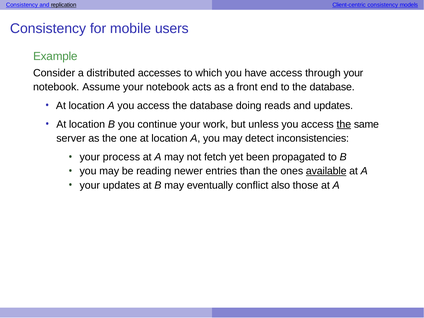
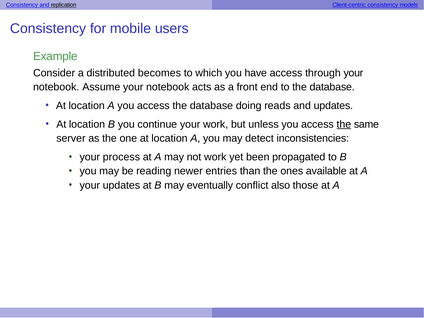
accesses: accesses -> becomes
not fetch: fetch -> work
available underline: present -> none
